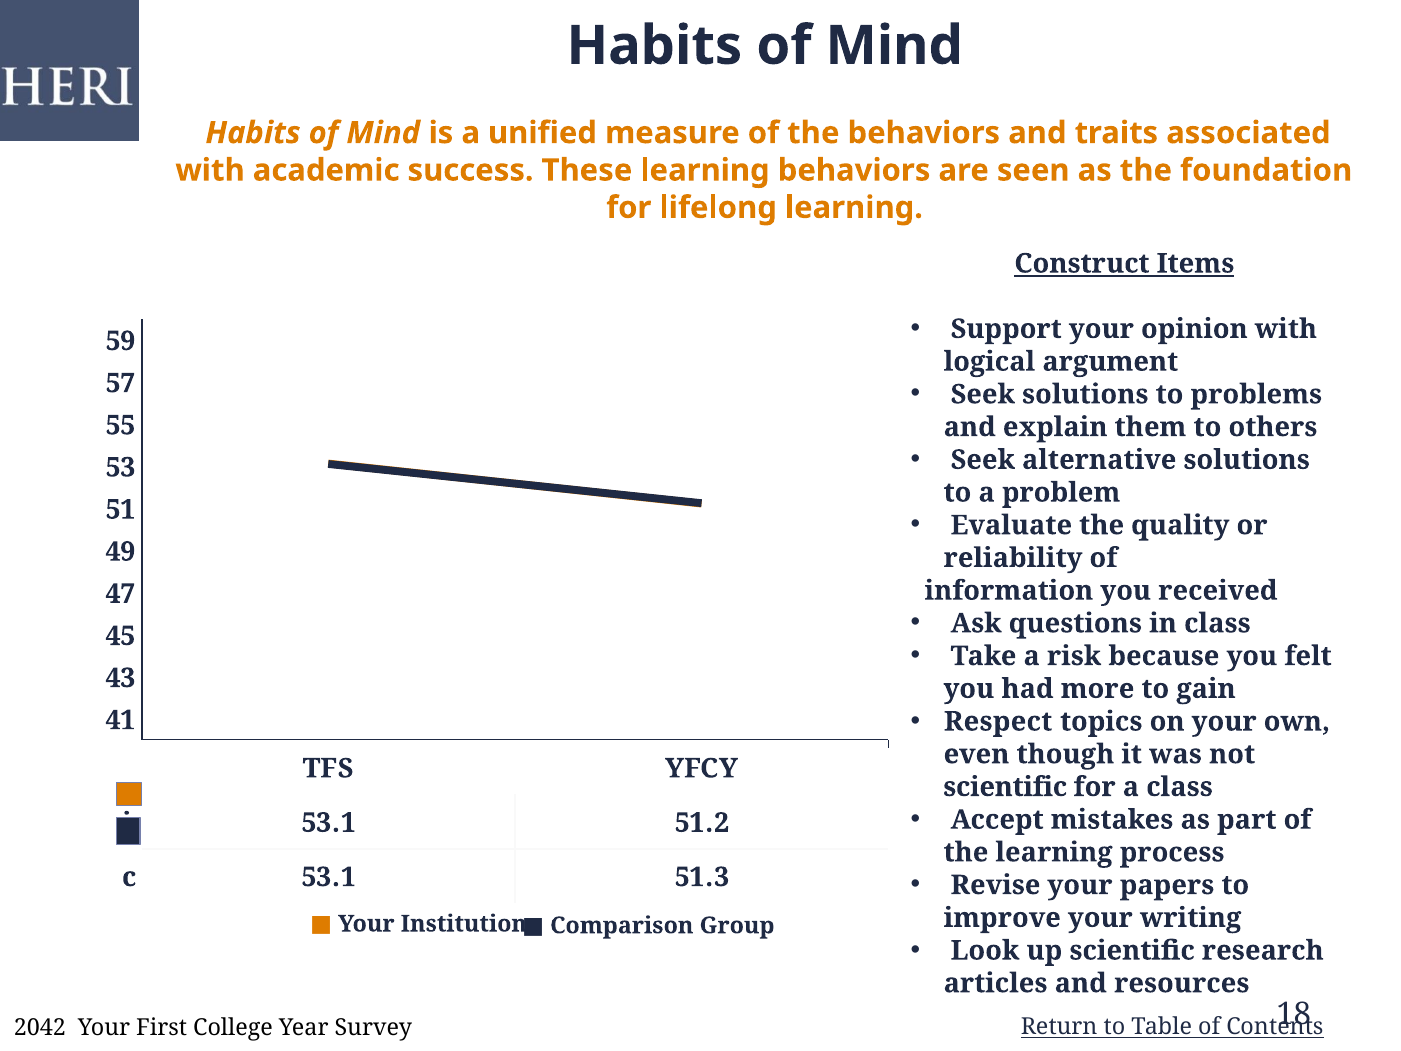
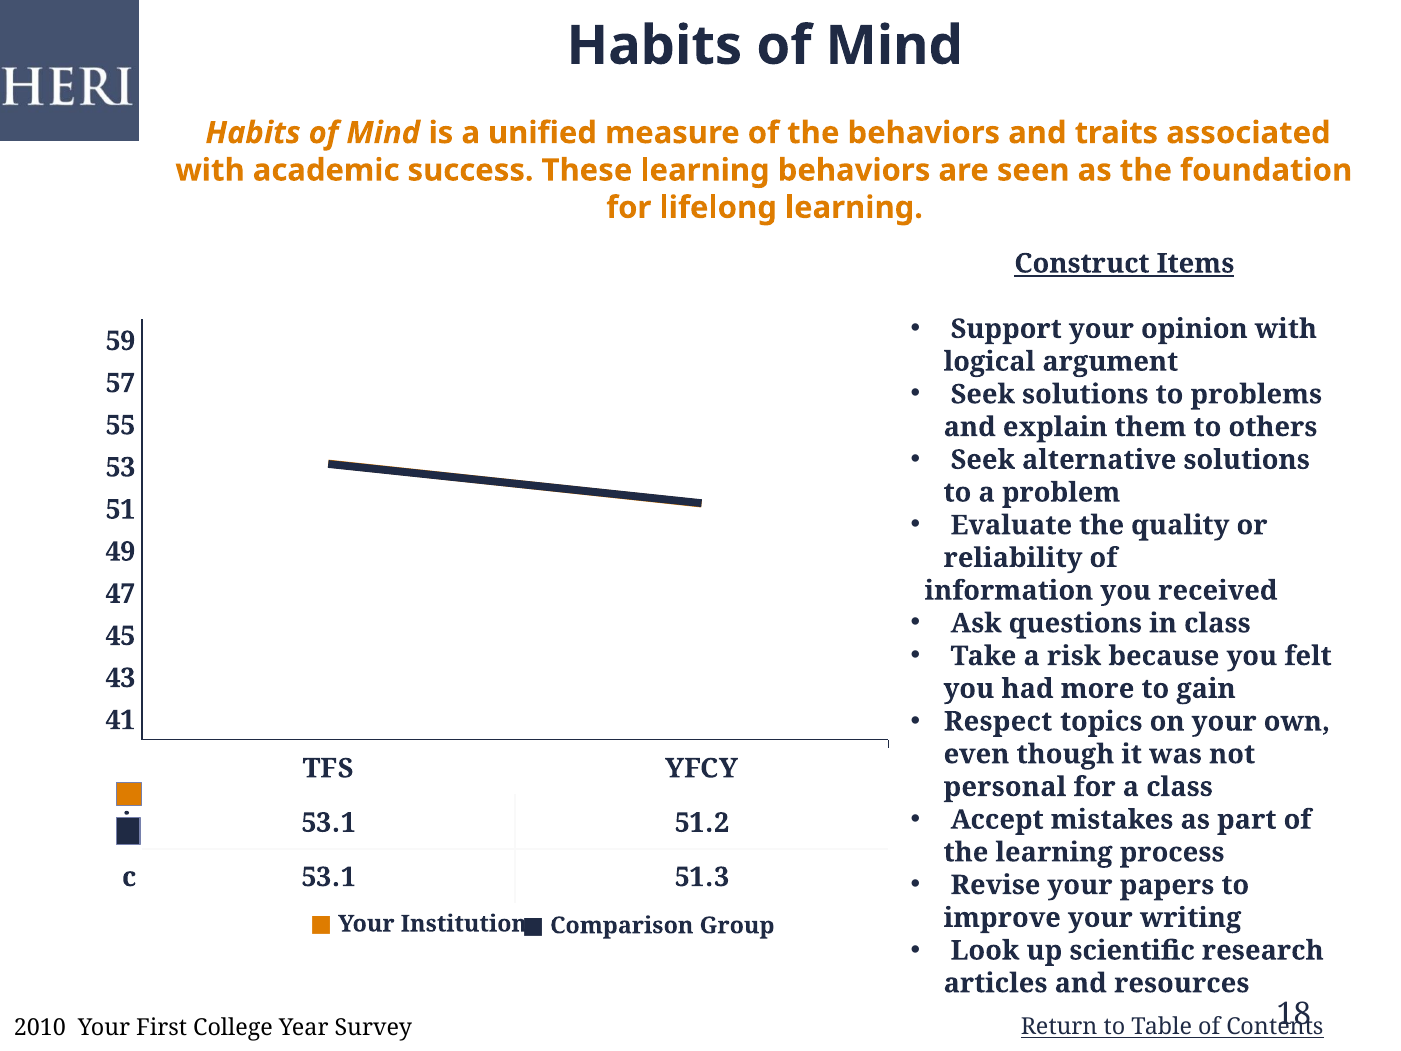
scientific at (1005, 787): scientific -> personal
2042: 2042 -> 2010
